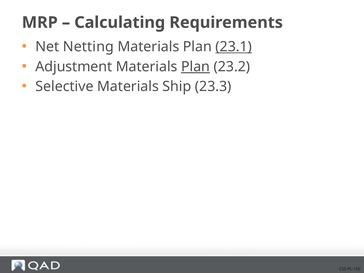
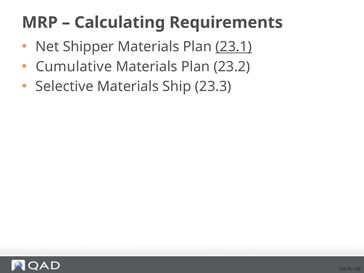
Netting: Netting -> Shipper
Adjustment: Adjustment -> Cumulative
Plan at (196, 67) underline: present -> none
